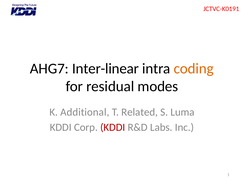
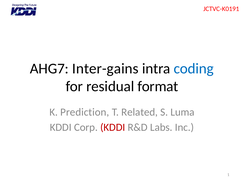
Inter-linear: Inter-linear -> Inter-gains
coding colour: orange -> blue
modes: modes -> format
Additional: Additional -> Prediction
